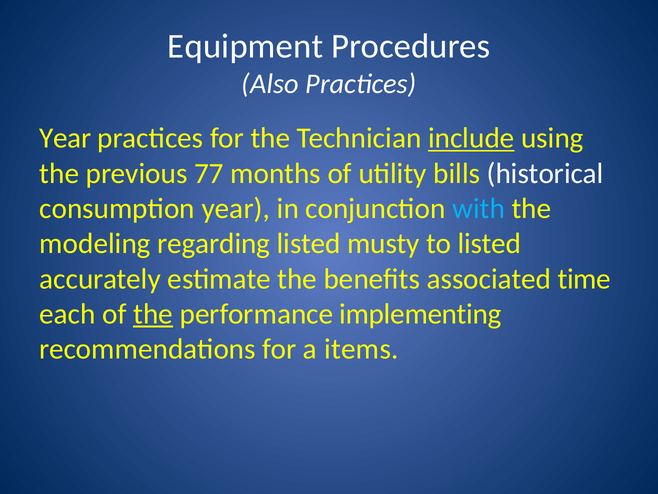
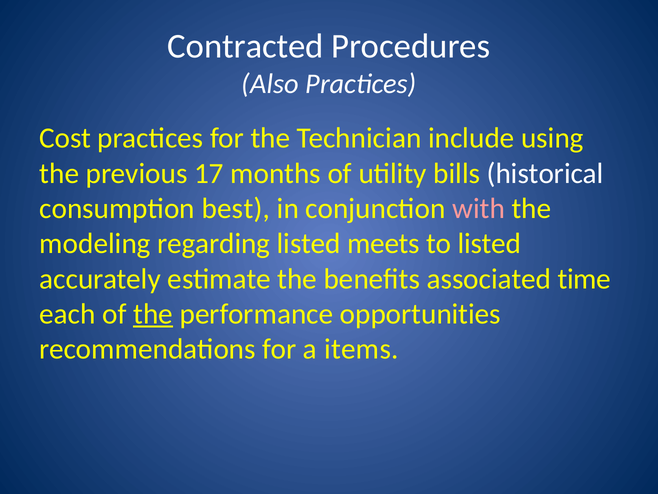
Equipment: Equipment -> Contracted
Year at (65, 138): Year -> Cost
include underline: present -> none
77: 77 -> 17
consumption year: year -> best
with colour: light blue -> pink
musty: musty -> meets
implementing: implementing -> opportunities
